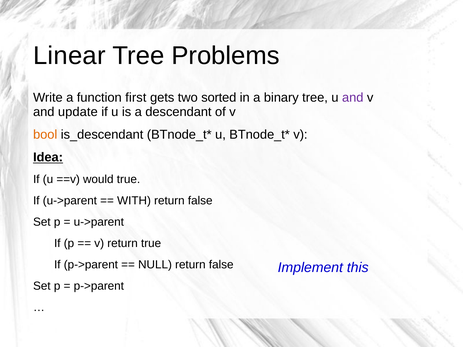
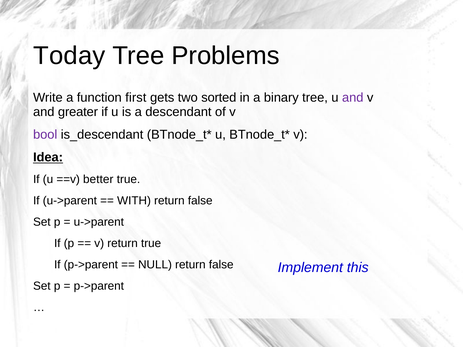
Linear: Linear -> Today
update: update -> greater
bool colour: orange -> purple
would: would -> better
